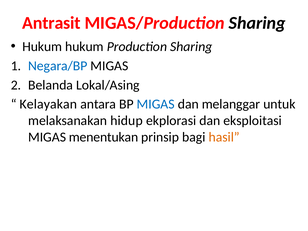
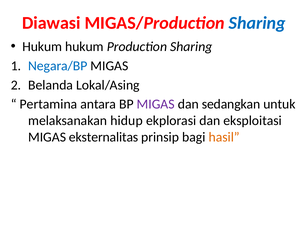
Antrasit: Antrasit -> Diawasi
Sharing at (257, 23) colour: black -> blue
Kelayakan: Kelayakan -> Pertamina
MIGAS at (156, 104) colour: blue -> purple
melanggar: melanggar -> sedangkan
menentukan: menentukan -> eksternalitas
